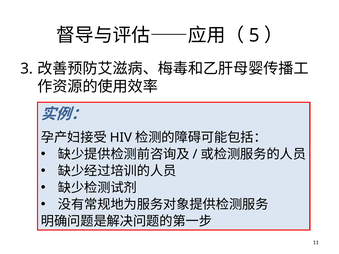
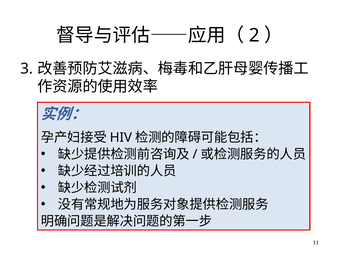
5: 5 -> 2
